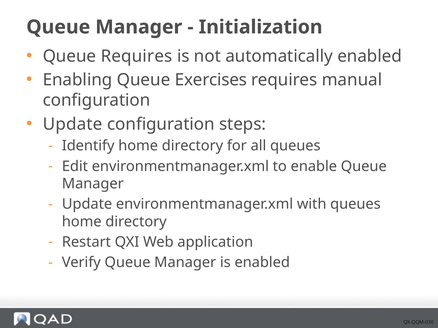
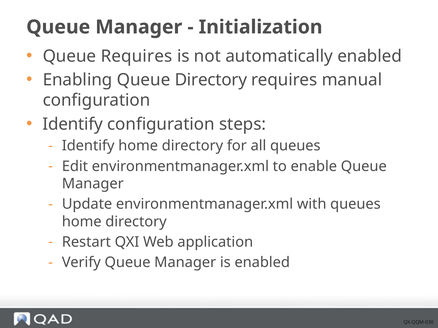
Queue Exercises: Exercises -> Directory
Update at (73, 124): Update -> Identify
